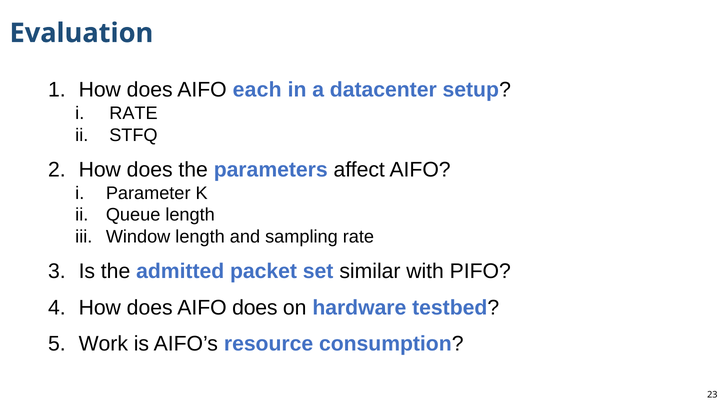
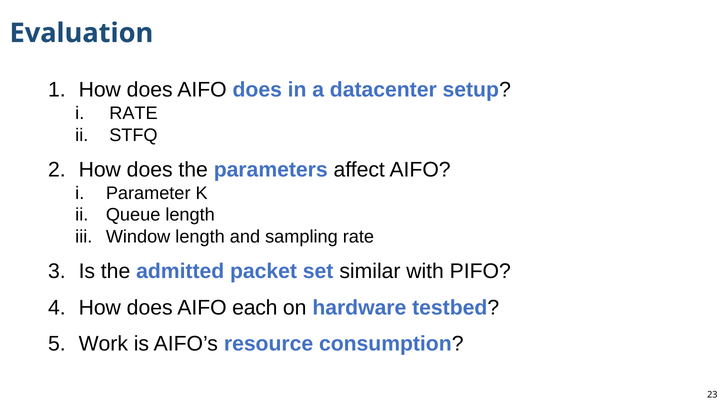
AIFO each: each -> does
AIFO does: does -> each
